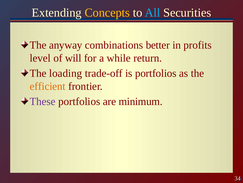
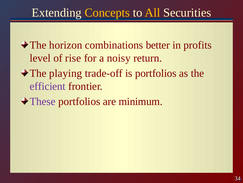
All colour: light blue -> yellow
anyway: anyway -> horizon
will: will -> rise
while: while -> noisy
loading: loading -> playing
efficient colour: orange -> purple
